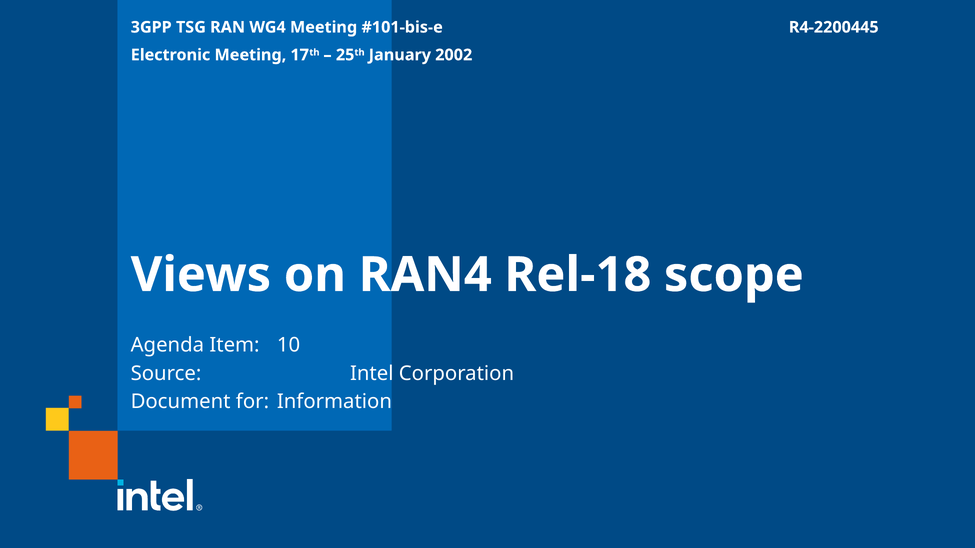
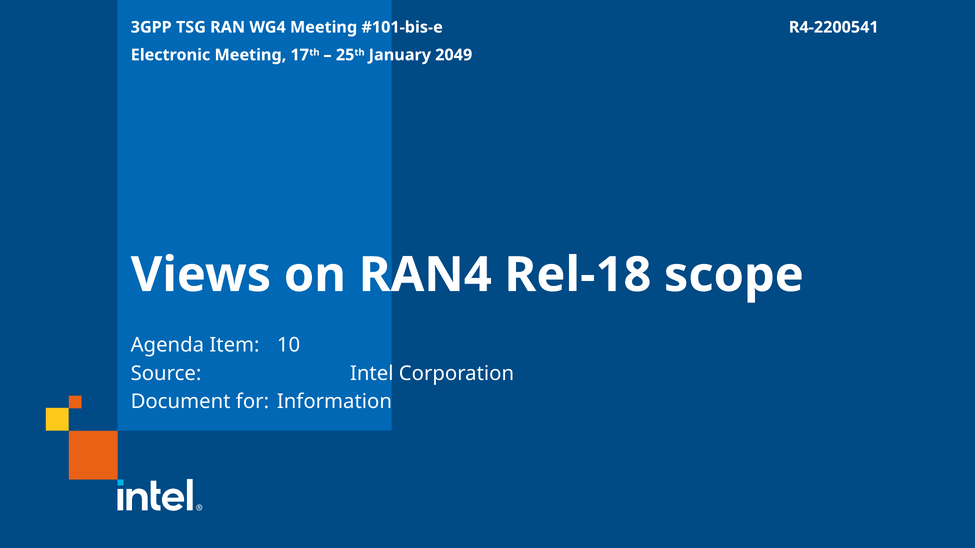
R4-2200445: R4-2200445 -> R4-2200541
2002: 2002 -> 2049
